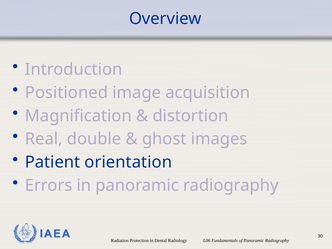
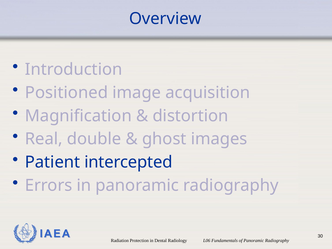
orientation: orientation -> intercepted
